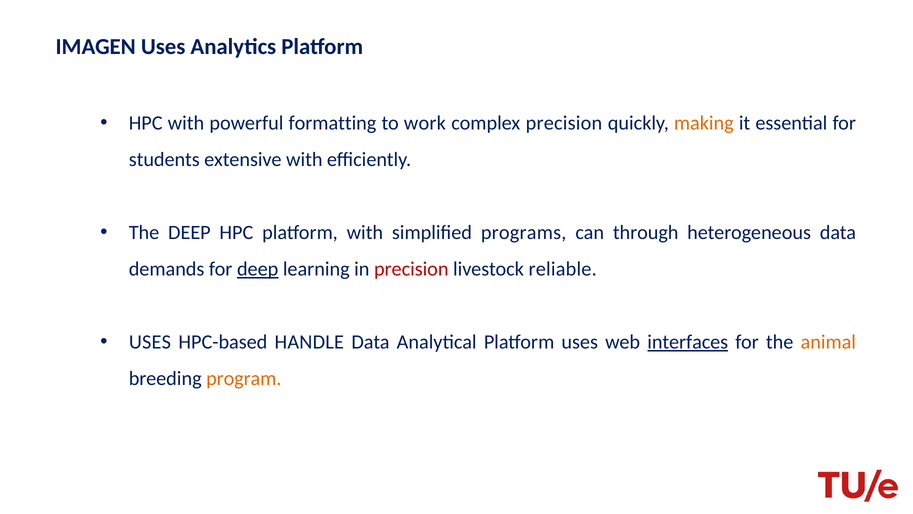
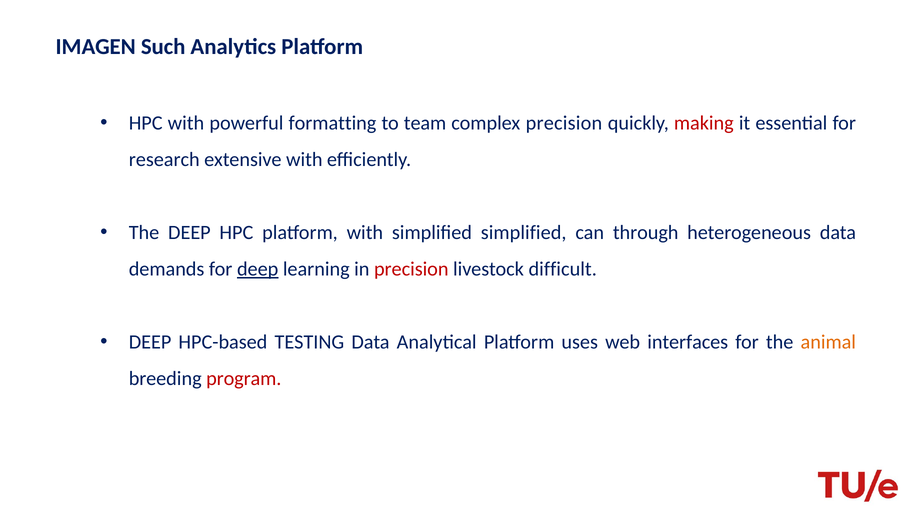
IMAGEN Uses: Uses -> Such
work: work -> team
making colour: orange -> red
students: students -> research
simplified programs: programs -> simplified
reliable: reliable -> difficult
USES at (150, 342): USES -> DEEP
HANDLE: HANDLE -> TESTING
interfaces underline: present -> none
program colour: orange -> red
